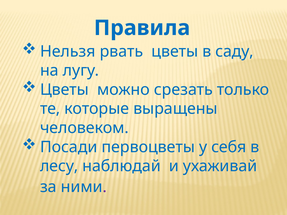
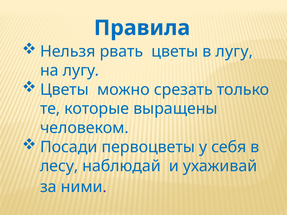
в саду: саду -> лугу
